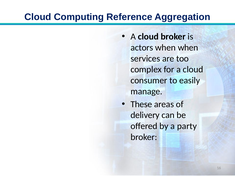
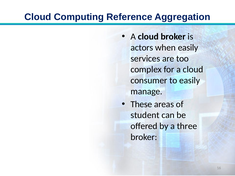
when when: when -> easily
delivery: delivery -> student
party: party -> three
